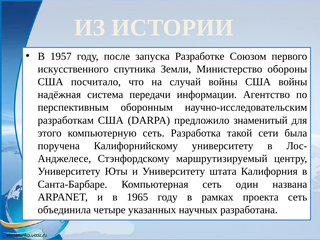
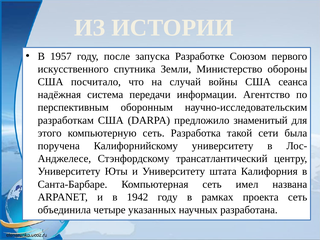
США войны: войны -> сеанса
маршрутизируемый: маршрутизируемый -> трансатлантический
один: один -> имел
1965: 1965 -> 1942
